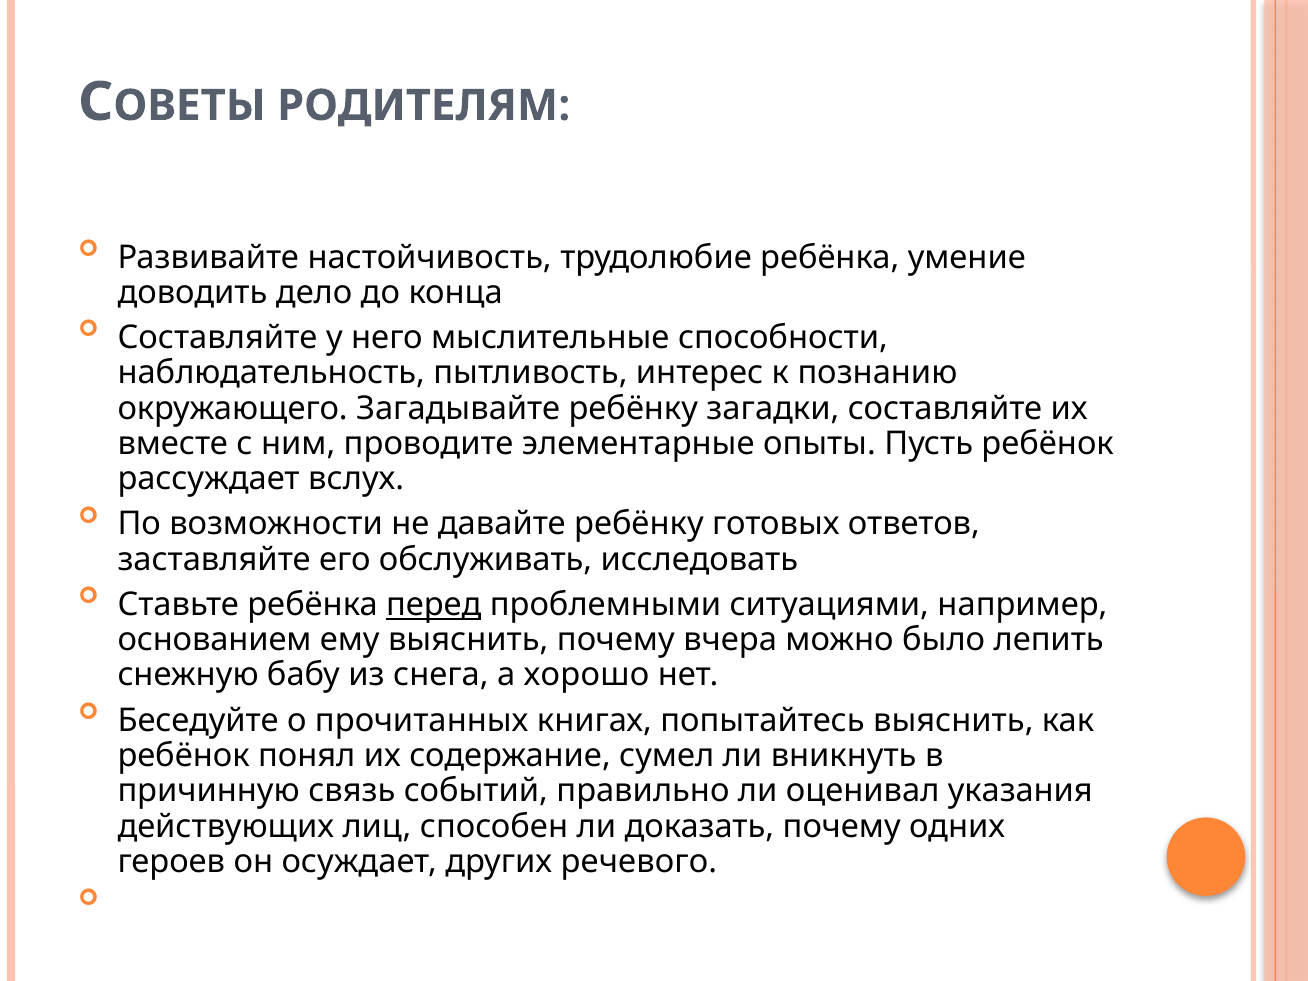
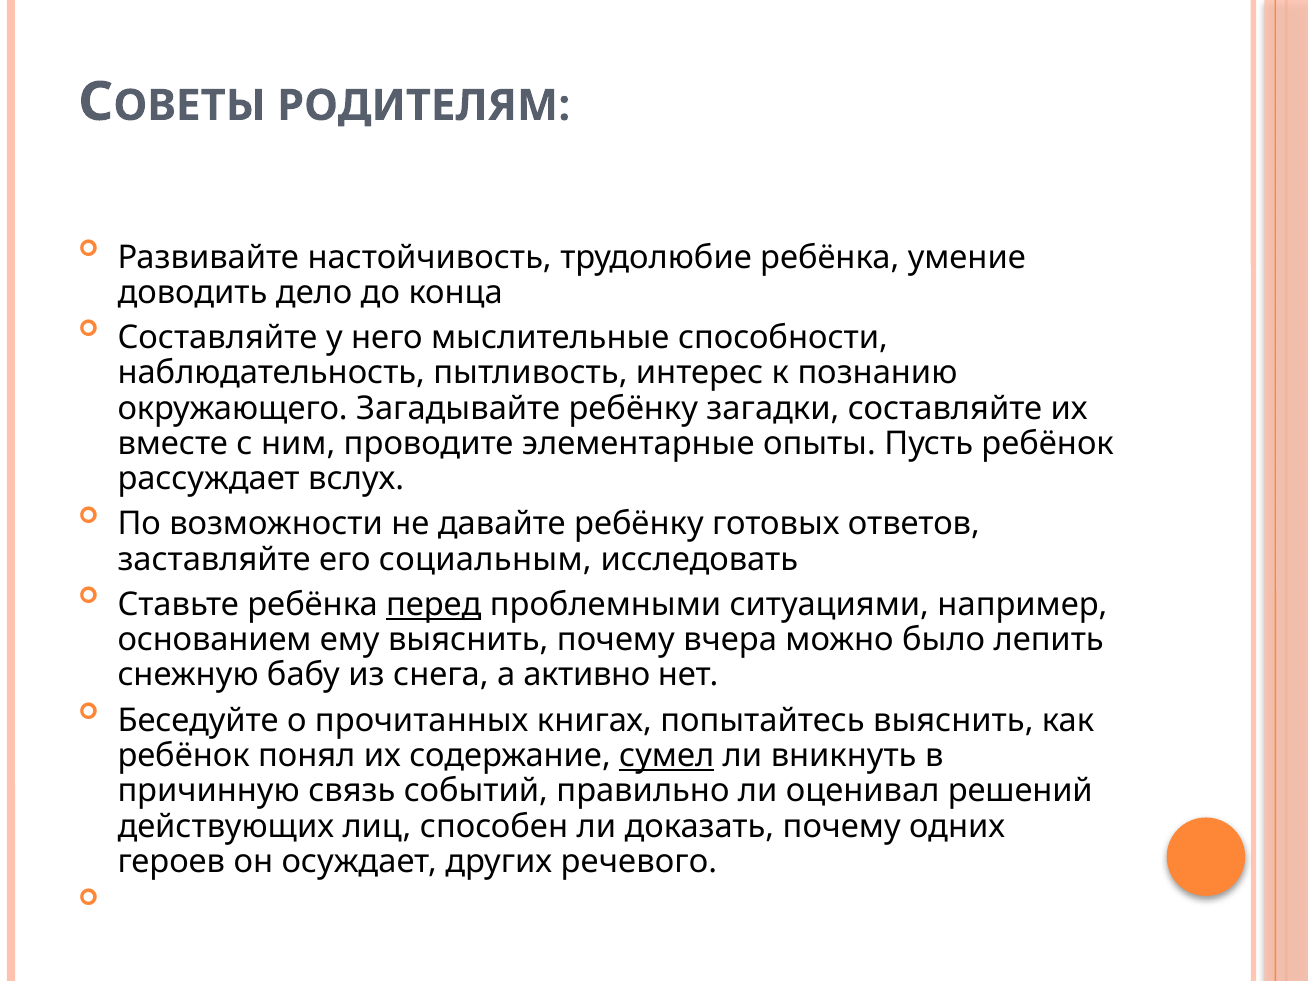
обслуживать: обслуживать -> социальным
хорошо: хорошо -> активно
сумел underline: none -> present
указания: указания -> решений
